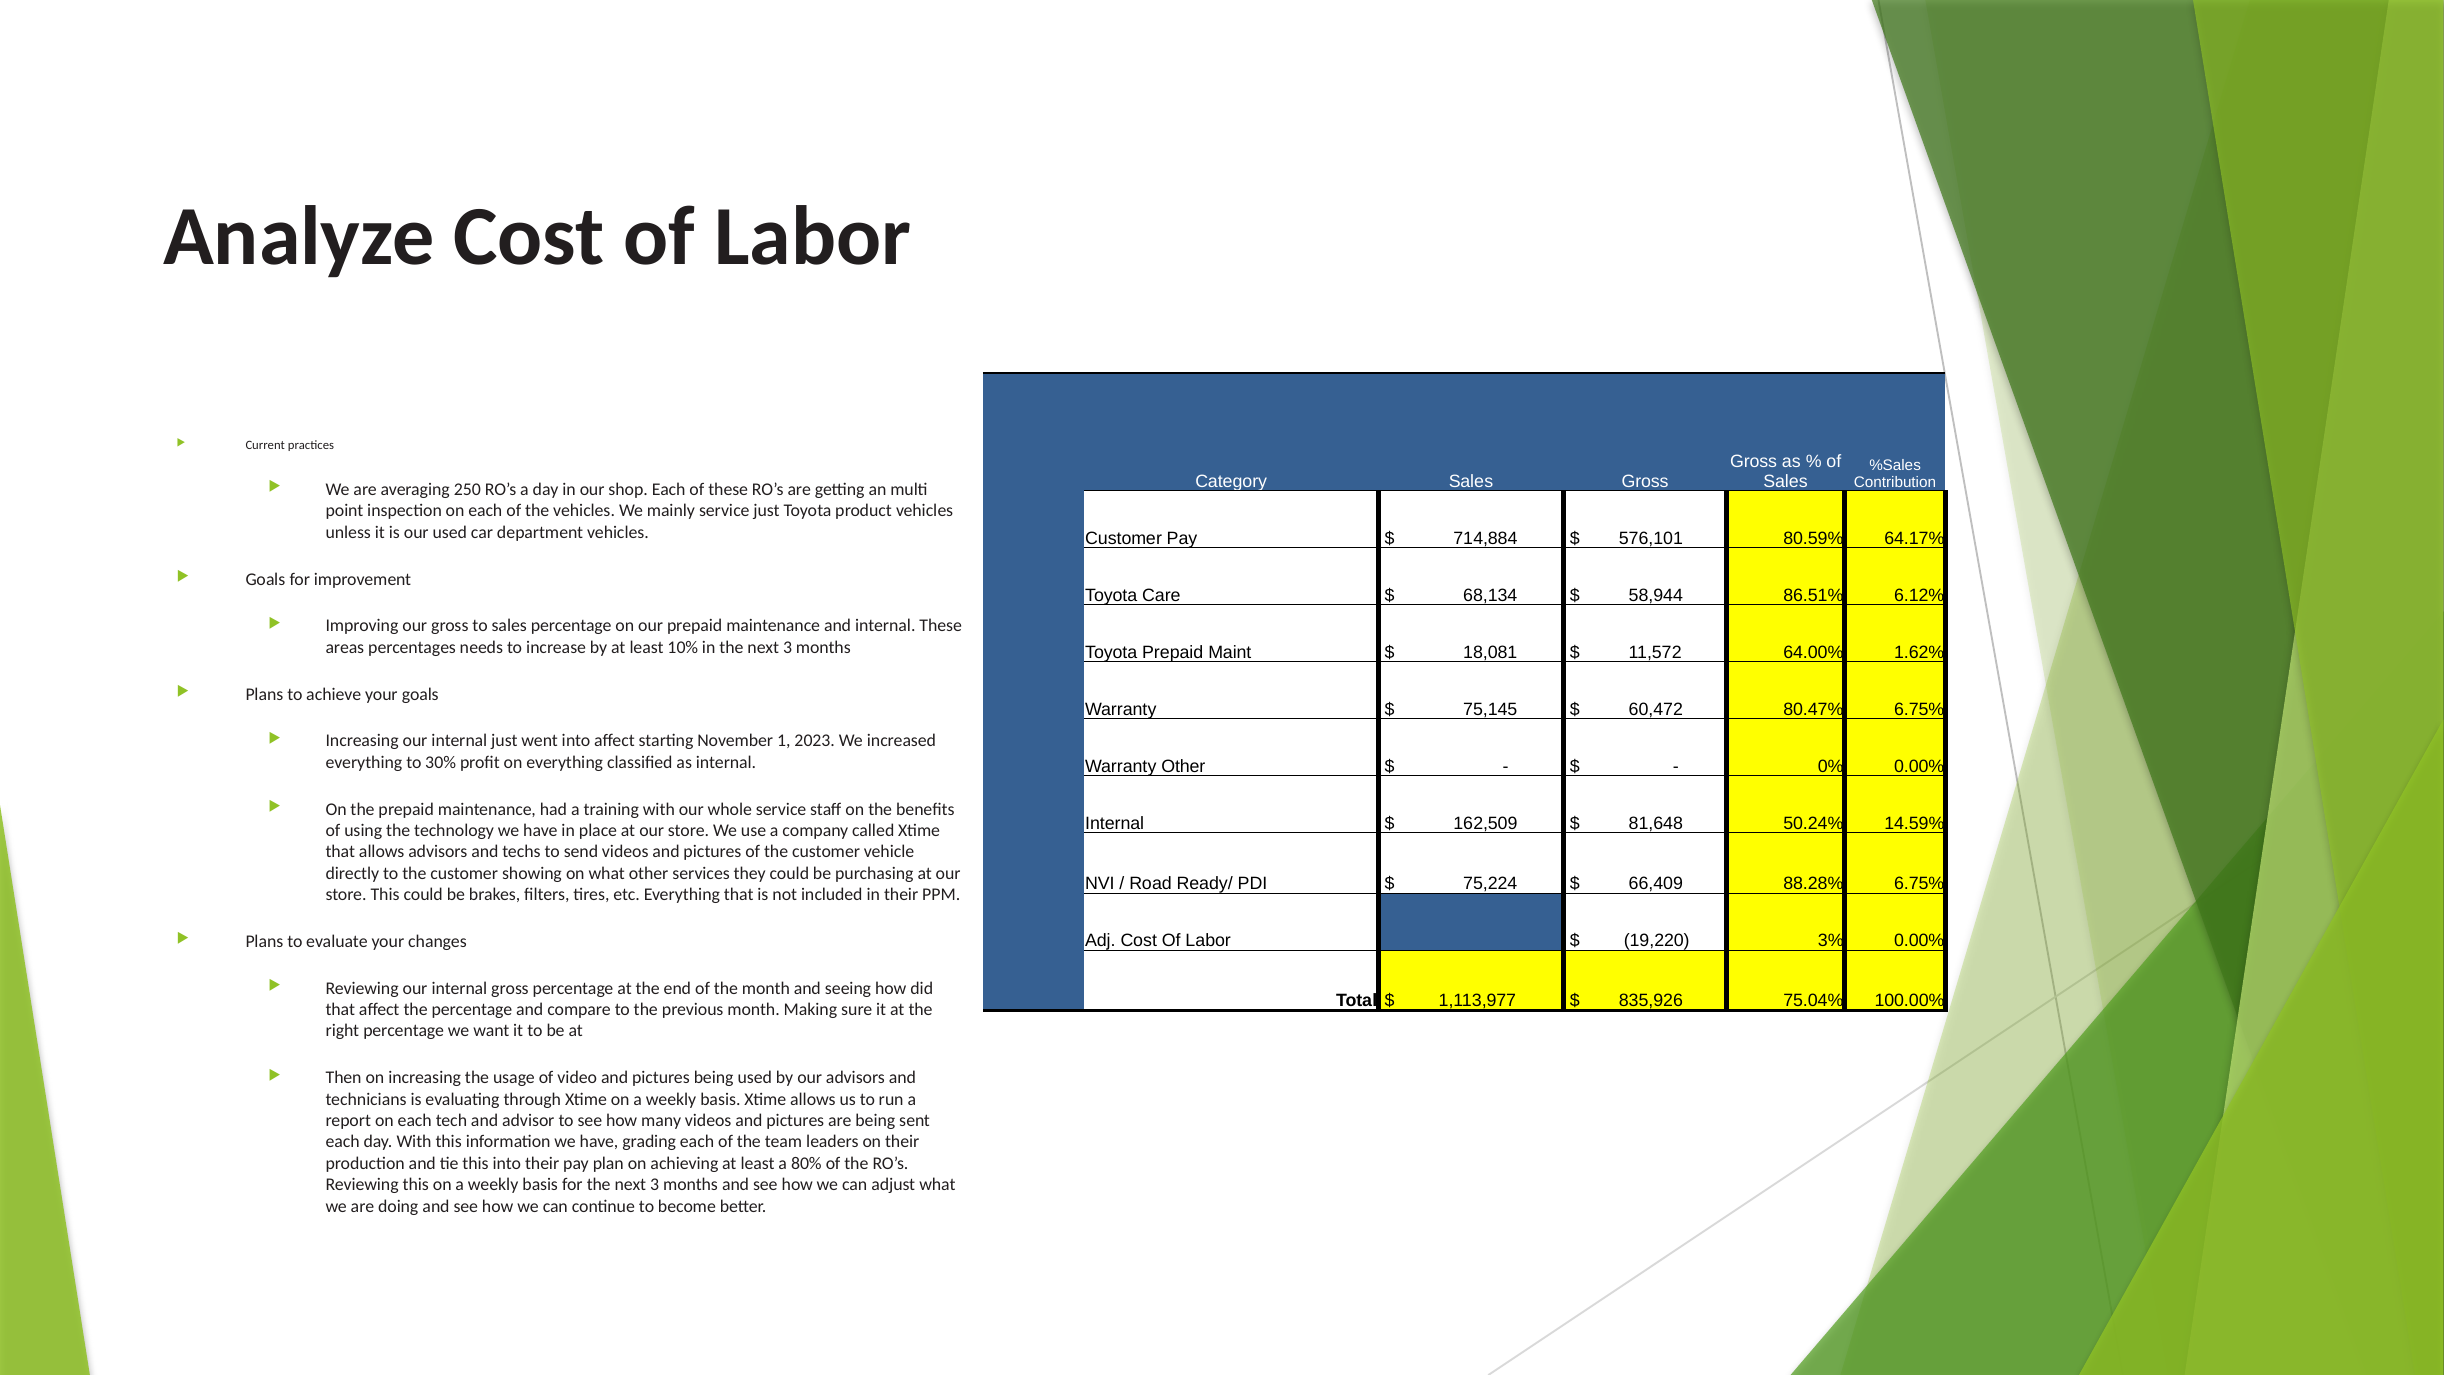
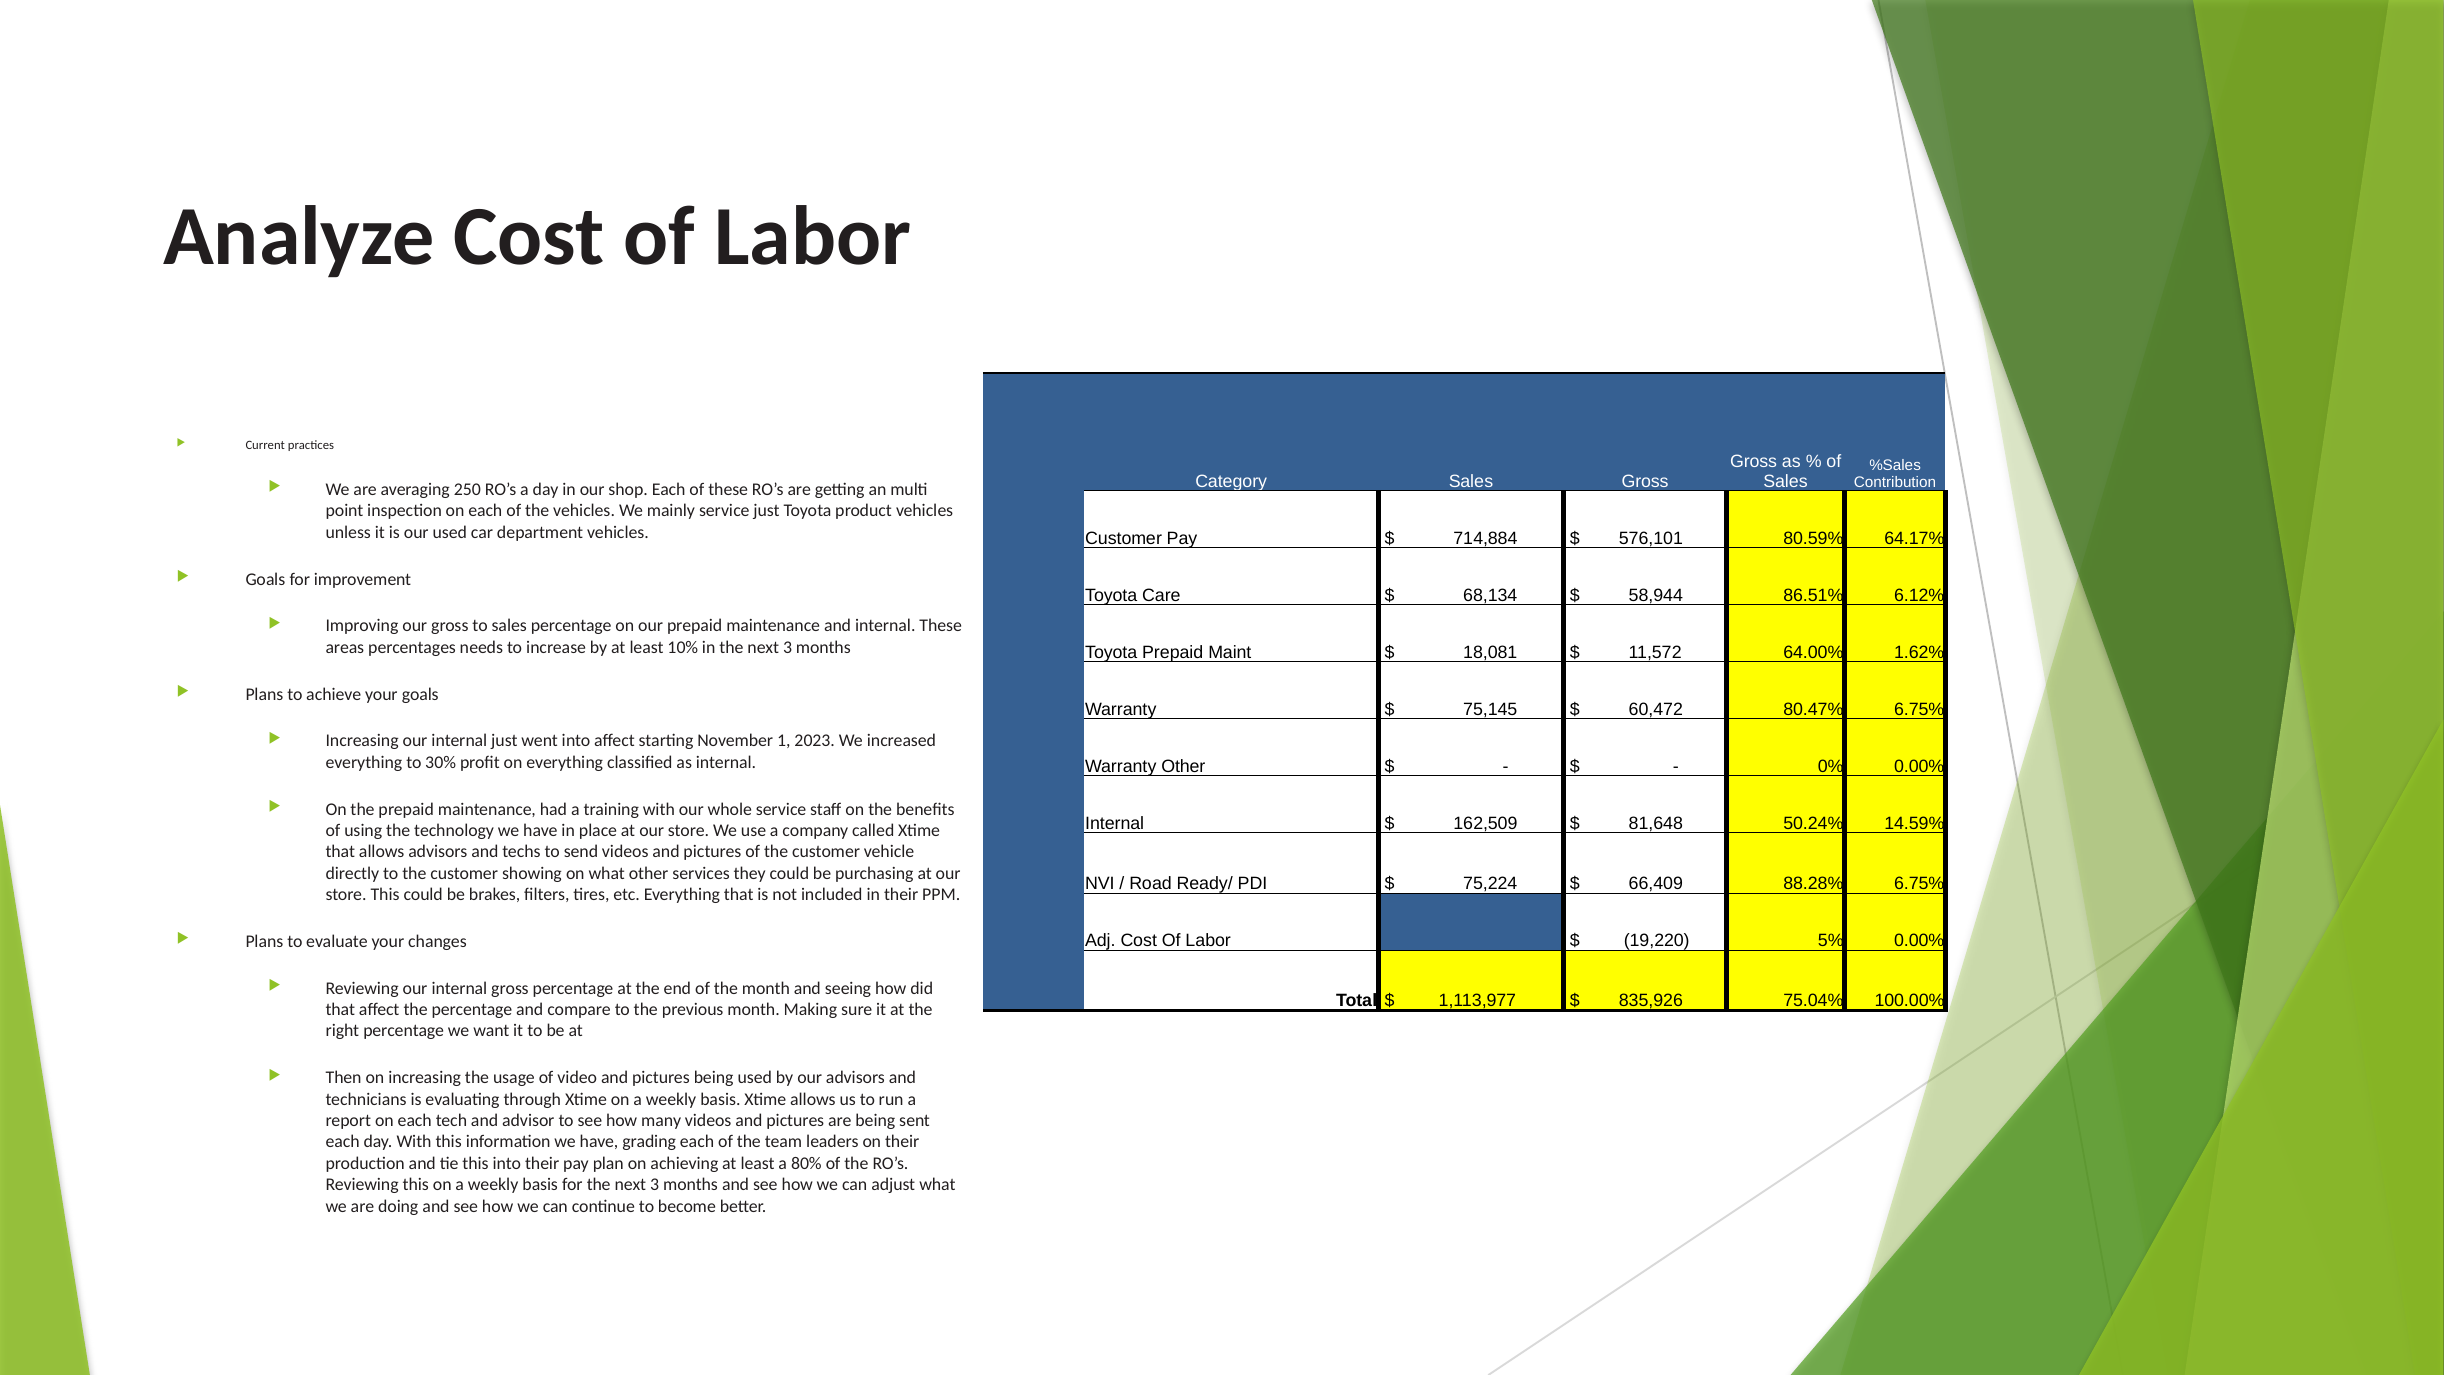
3%: 3% -> 5%
